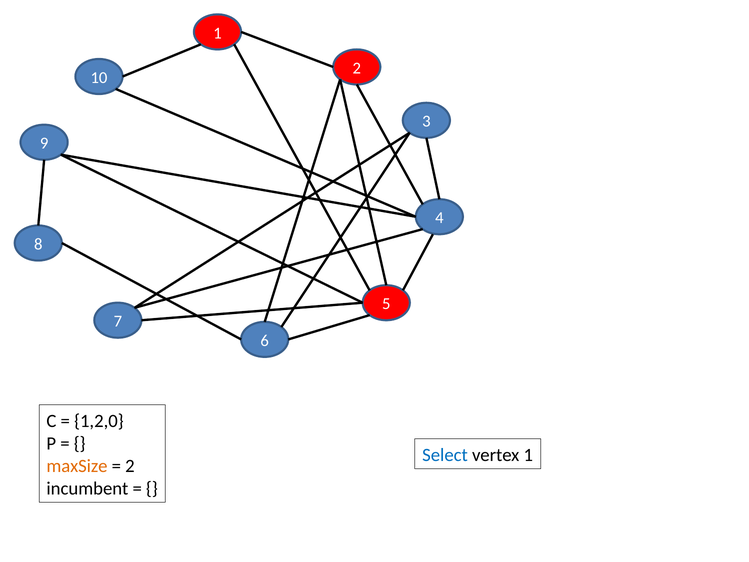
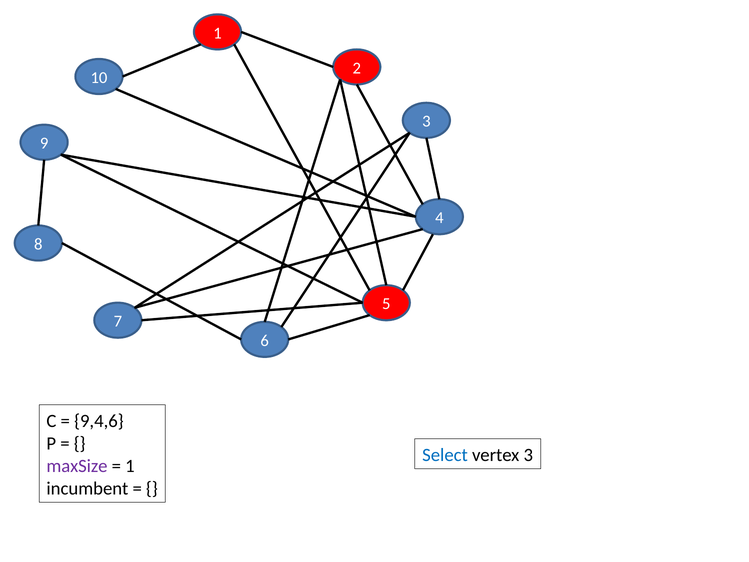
1,2,0: 1,2,0 -> 9,4,6
vertex 1: 1 -> 3
maxSize colour: orange -> purple
2 at (130, 466): 2 -> 1
